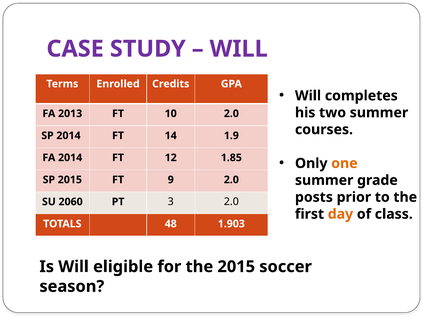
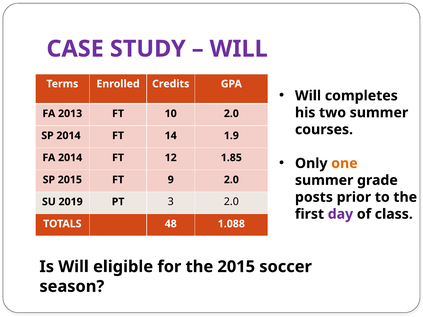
2060: 2060 -> 2019
day colour: orange -> purple
1.903: 1.903 -> 1.088
